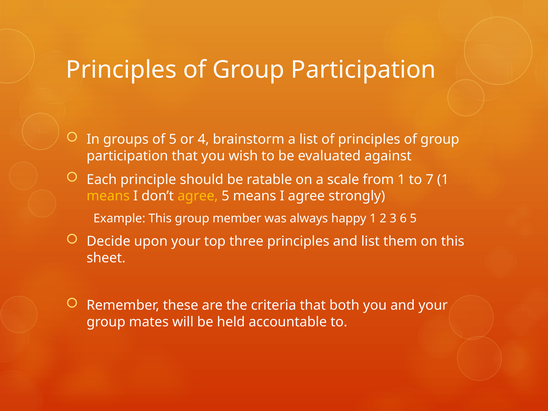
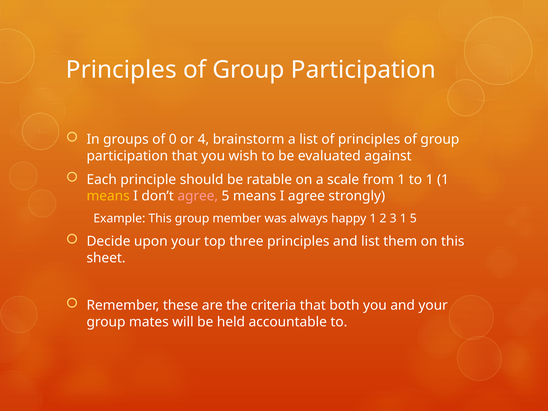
of 5: 5 -> 0
to 7: 7 -> 1
agree at (198, 196) colour: yellow -> pink
3 6: 6 -> 1
